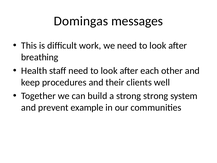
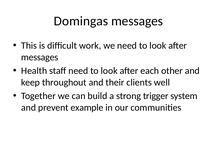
breathing at (40, 57): breathing -> messages
procedures: procedures -> throughout
strong strong: strong -> trigger
